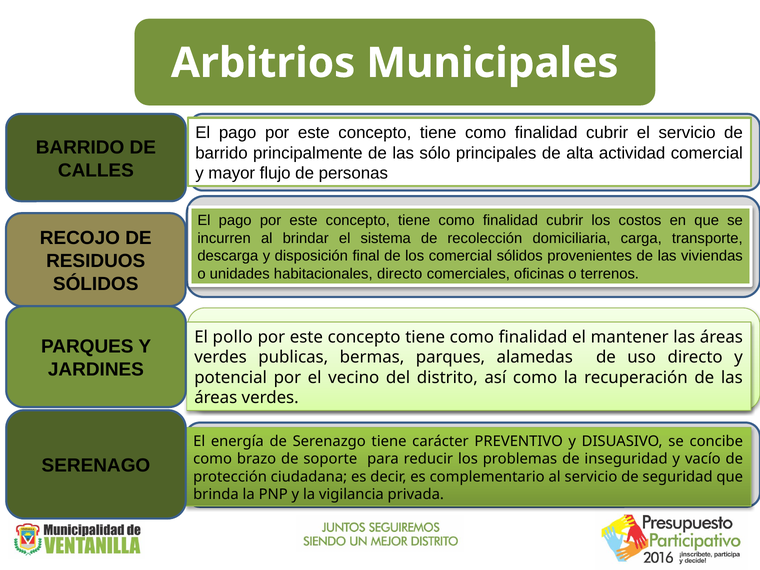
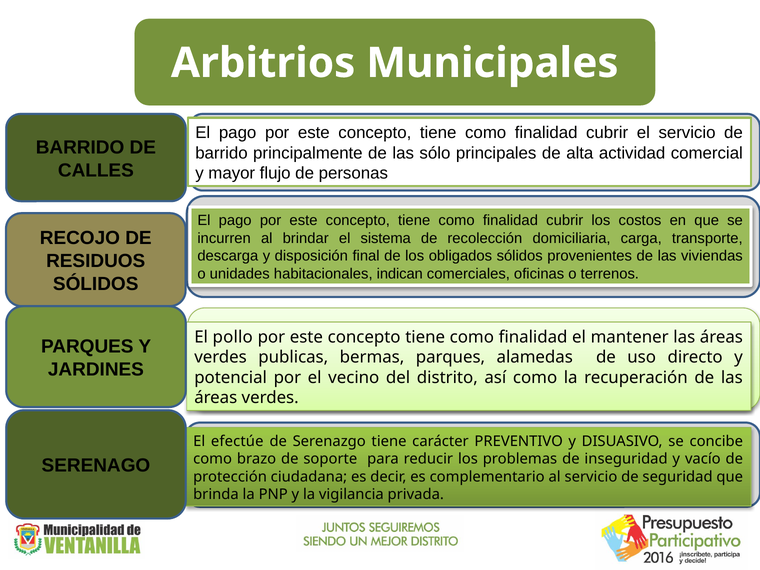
los comercial: comercial -> obligados
habitacionales directo: directo -> indican
energía: energía -> efectúe
